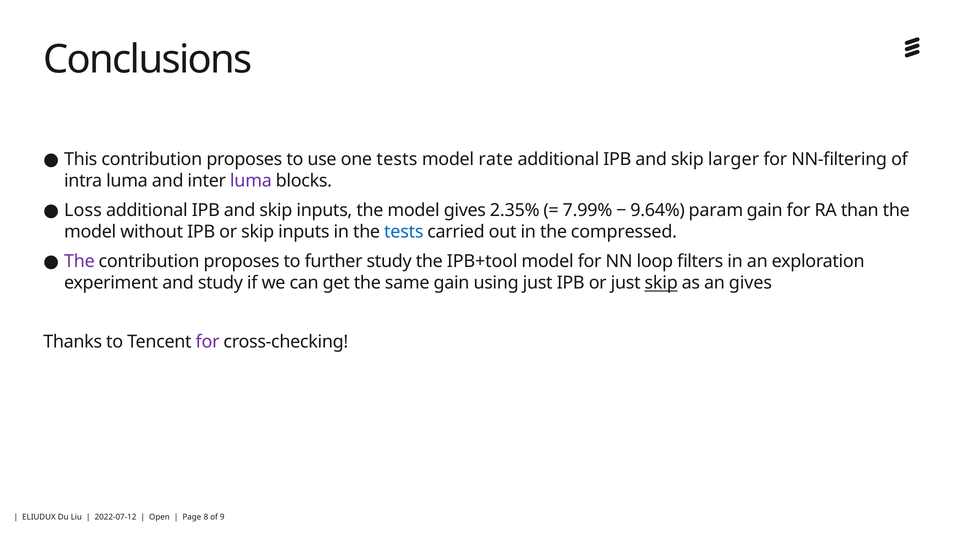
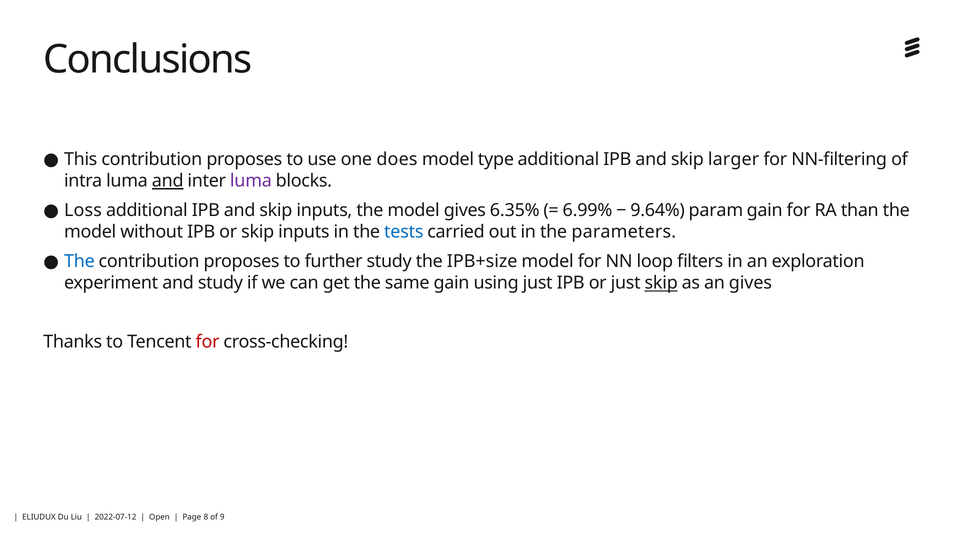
one tests: tests -> does
rate: rate -> type
and at (168, 181) underline: none -> present
2.35%: 2.35% -> 6.35%
7.99%: 7.99% -> 6.99%
compressed: compressed -> parameters
The at (79, 262) colour: purple -> blue
IPB+tool: IPB+tool -> IPB+size
for at (208, 342) colour: purple -> red
